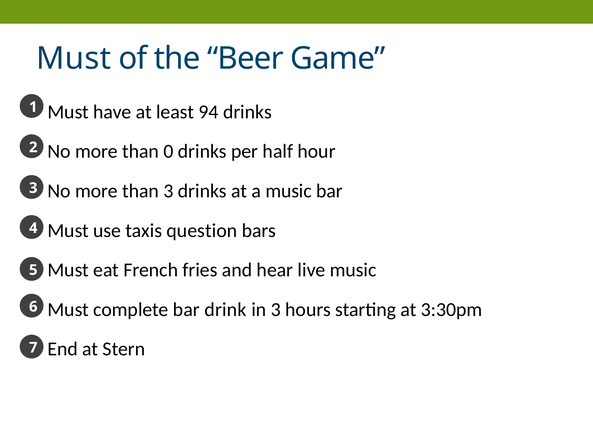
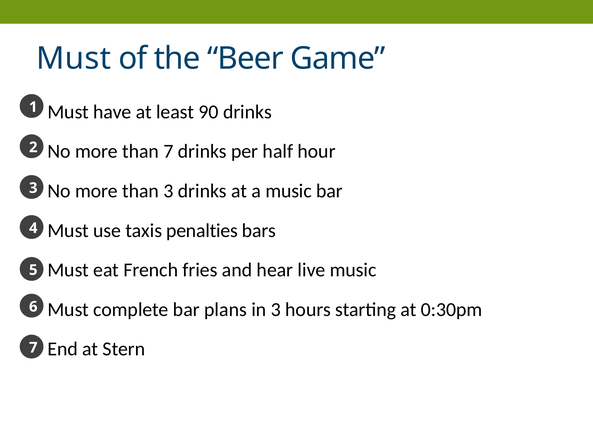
94: 94 -> 90
than 0: 0 -> 7
question: question -> penalties
drink: drink -> plans
3:30pm: 3:30pm -> 0:30pm
